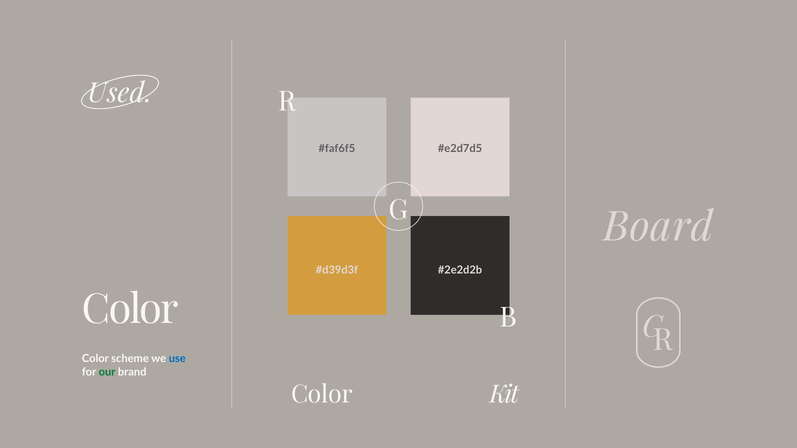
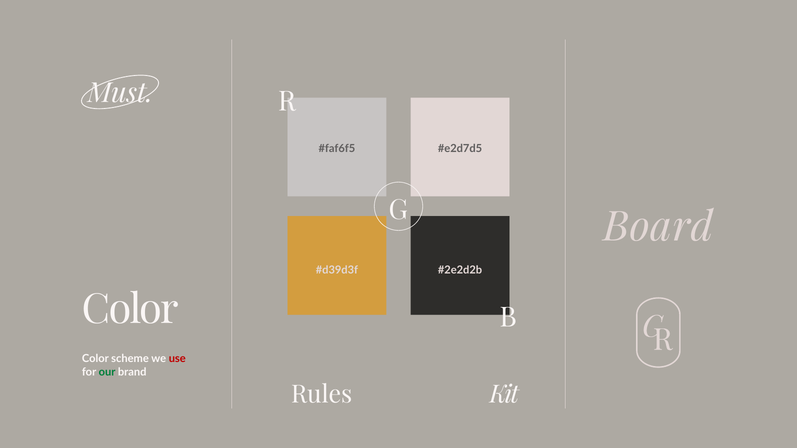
Used: Used -> Must
use colour: blue -> red
Color at (322, 395): Color -> Rules
